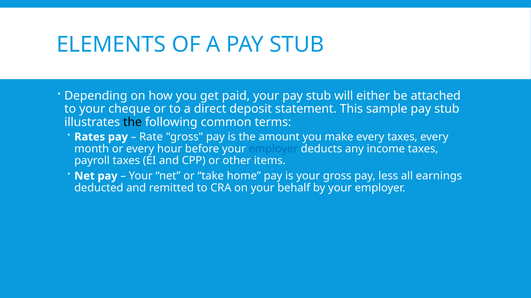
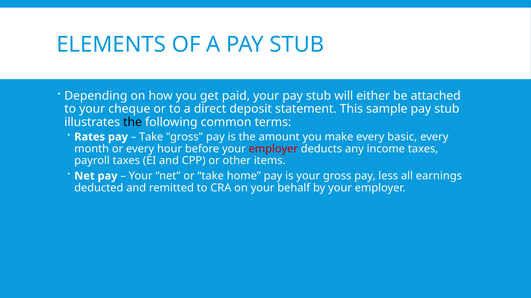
Rate at (151, 137): Rate -> Take
every taxes: taxes -> basic
employer at (273, 149) colour: blue -> red
